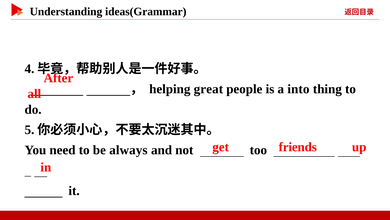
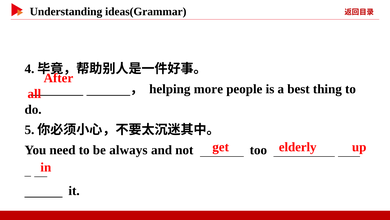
great: great -> more
into: into -> best
friends: friends -> elderly
